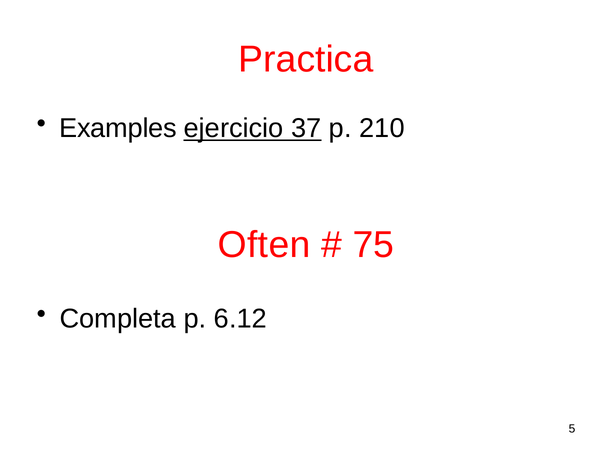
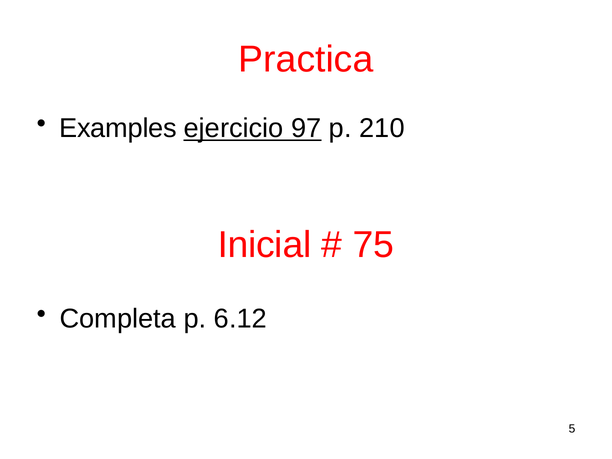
37: 37 -> 97
Often: Often -> Inicial
